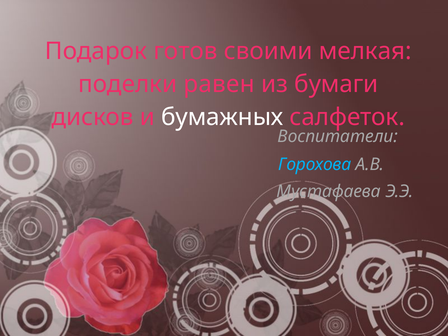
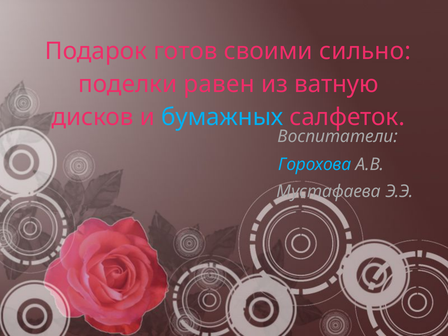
мелкая: мелкая -> сильно
бумаги: бумаги -> ватную
бумажных colour: white -> light blue
